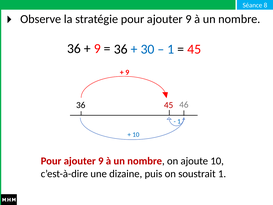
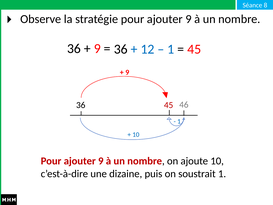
30: 30 -> 12
